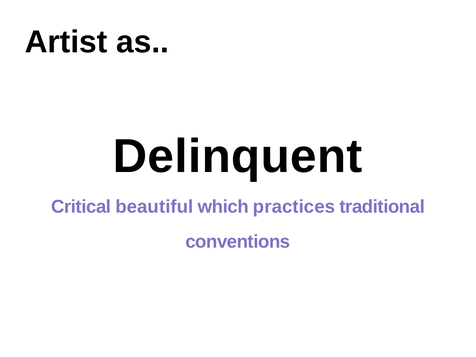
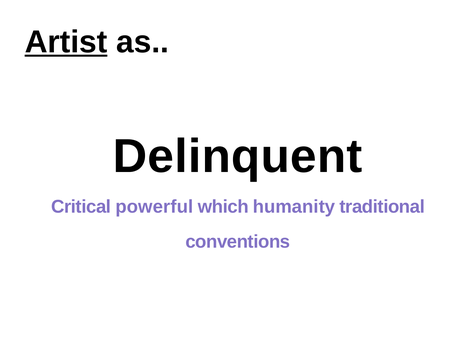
Artist underline: none -> present
beautiful: beautiful -> powerful
practices: practices -> humanity
